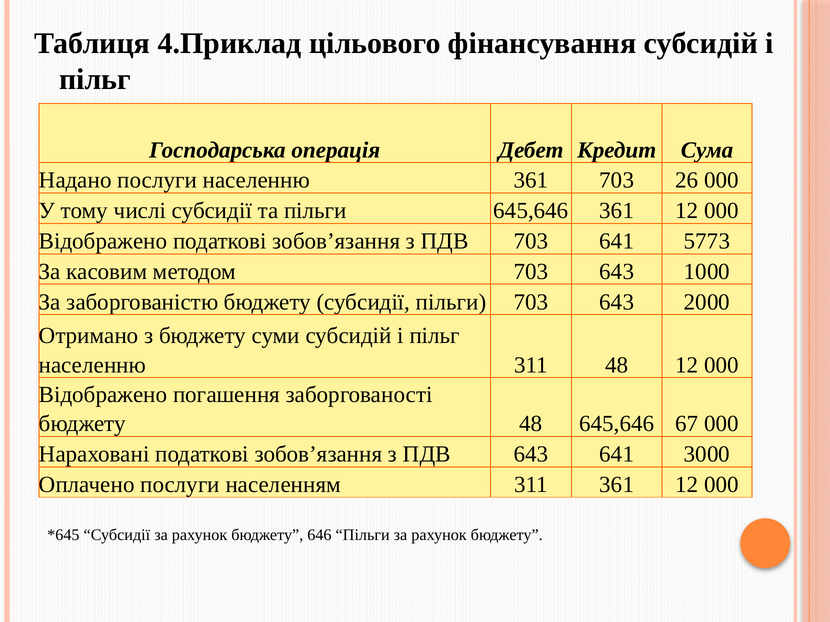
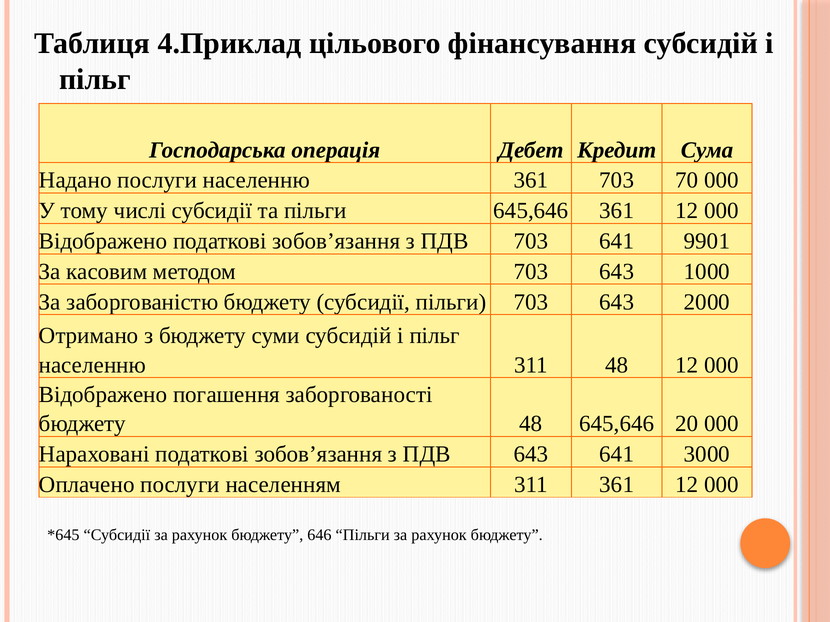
26: 26 -> 70
5773: 5773 -> 9901
67: 67 -> 20
